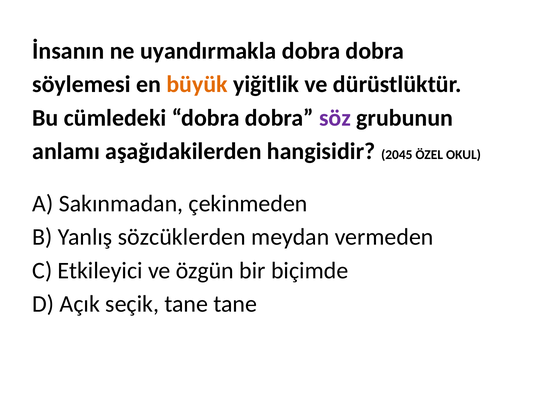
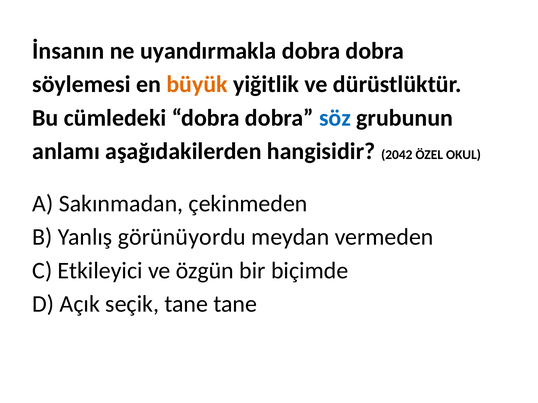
söz colour: purple -> blue
2045: 2045 -> 2042
sözcüklerden: sözcüklerden -> görünüyordu
